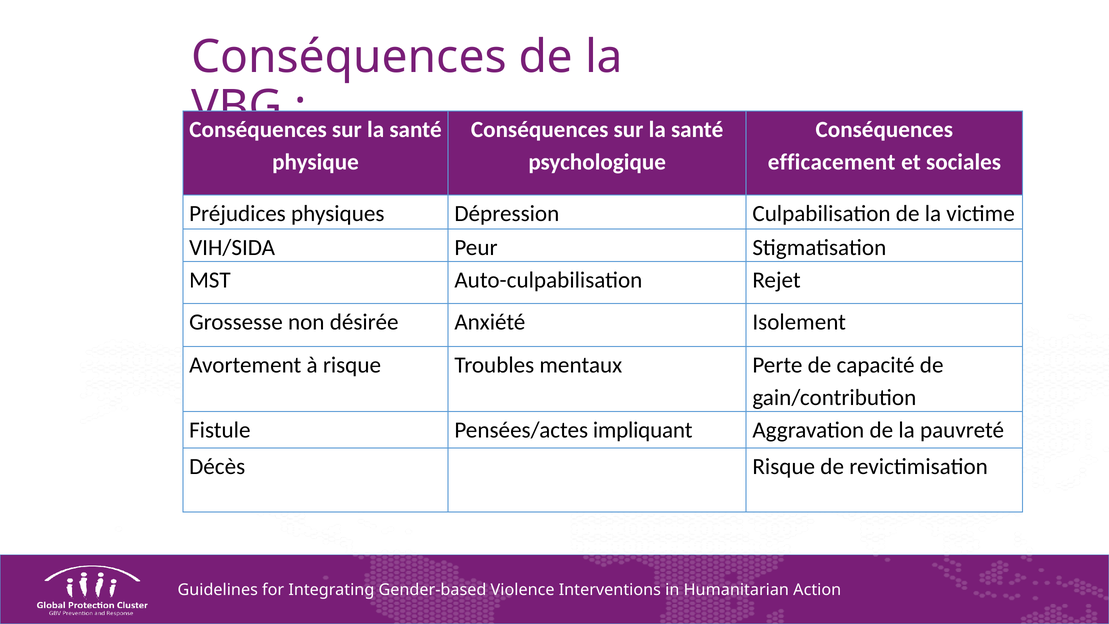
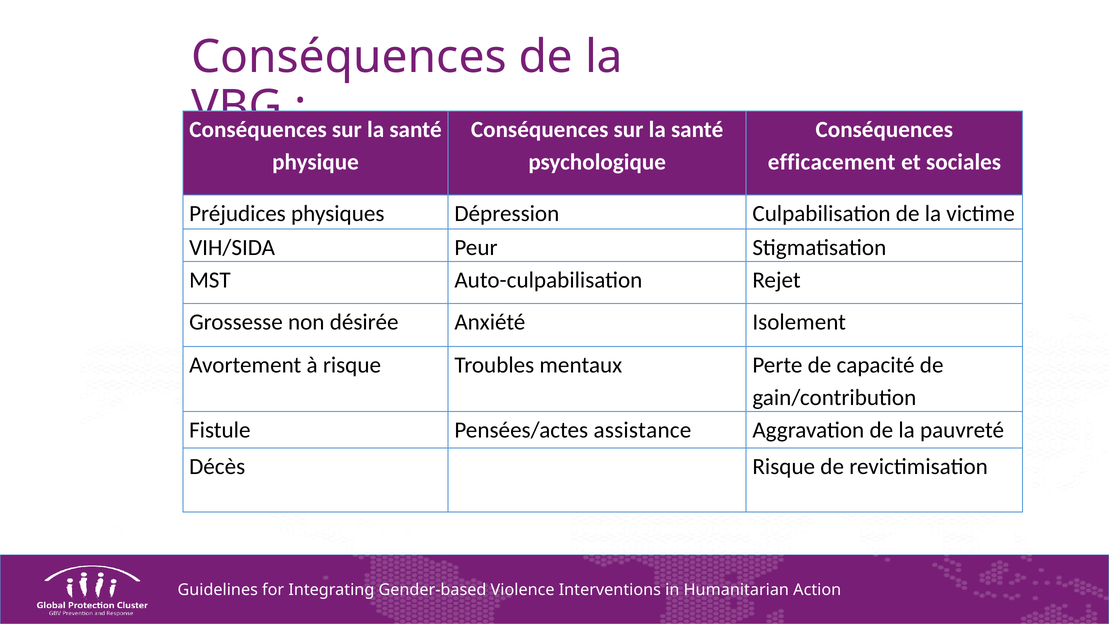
impliquant: impliquant -> assistance
